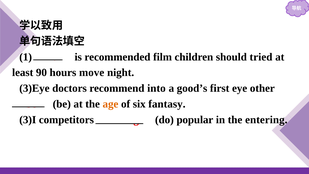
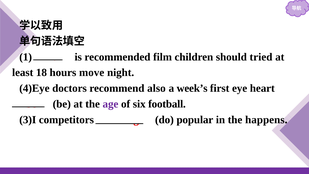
90: 90 -> 18
3)Eye: 3)Eye -> 4)Eye
into: into -> also
good’s: good’s -> week’s
other: other -> heart
age colour: orange -> purple
fantasy: fantasy -> football
entering: entering -> happens
